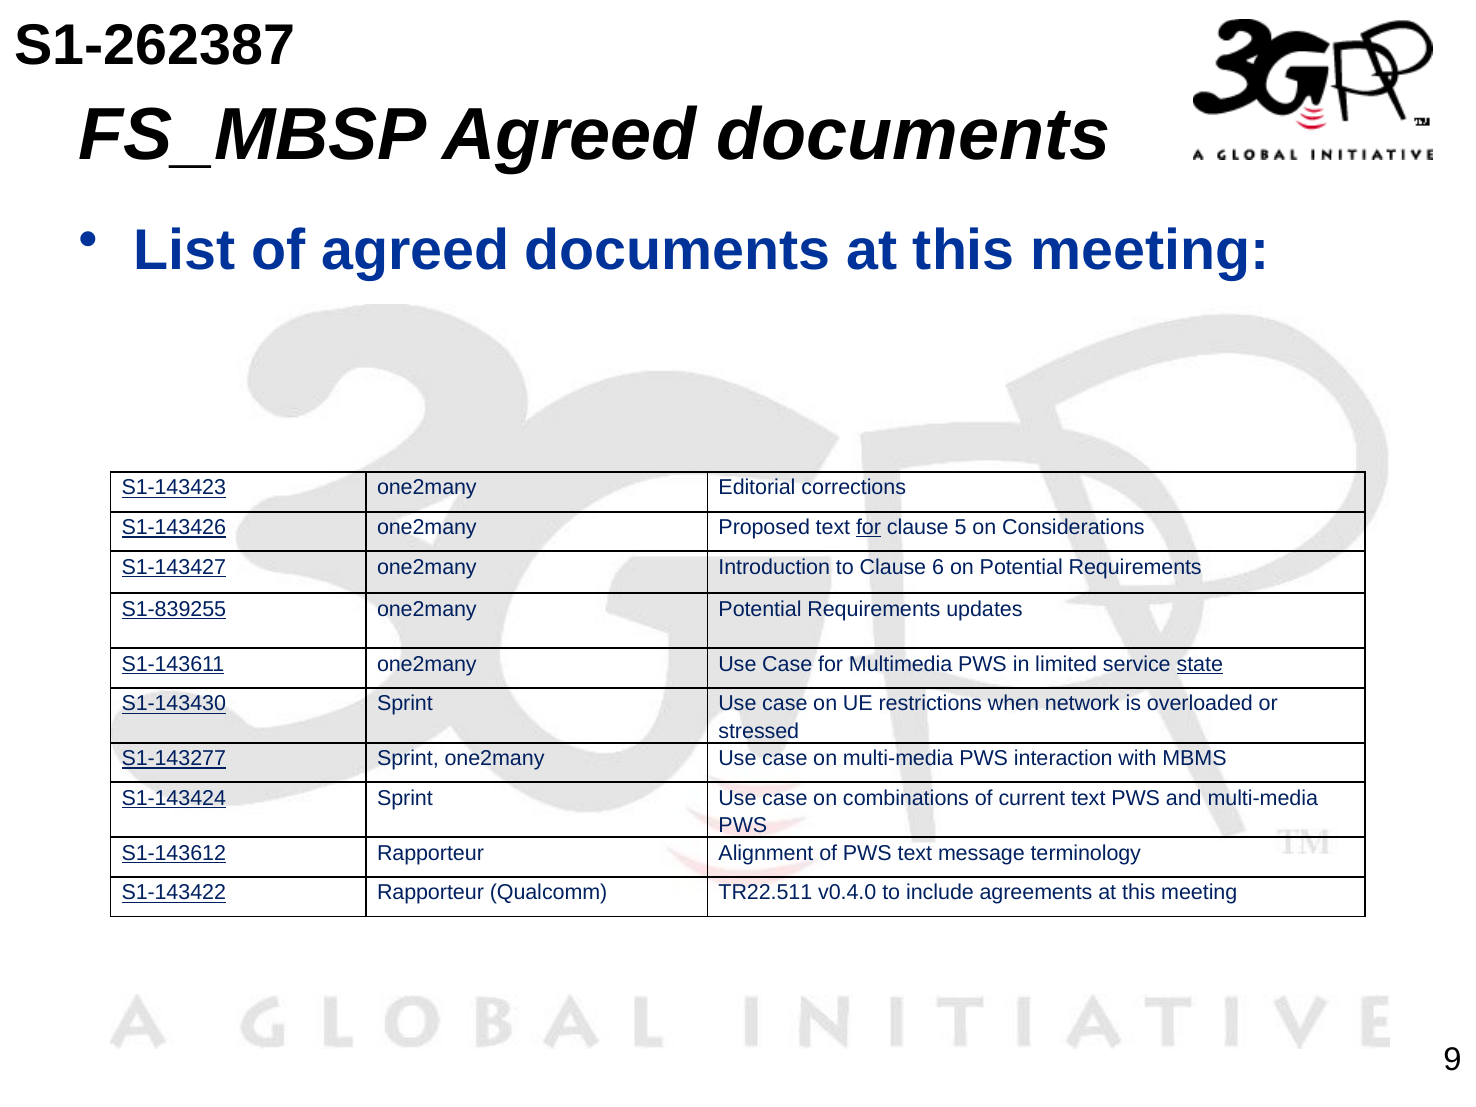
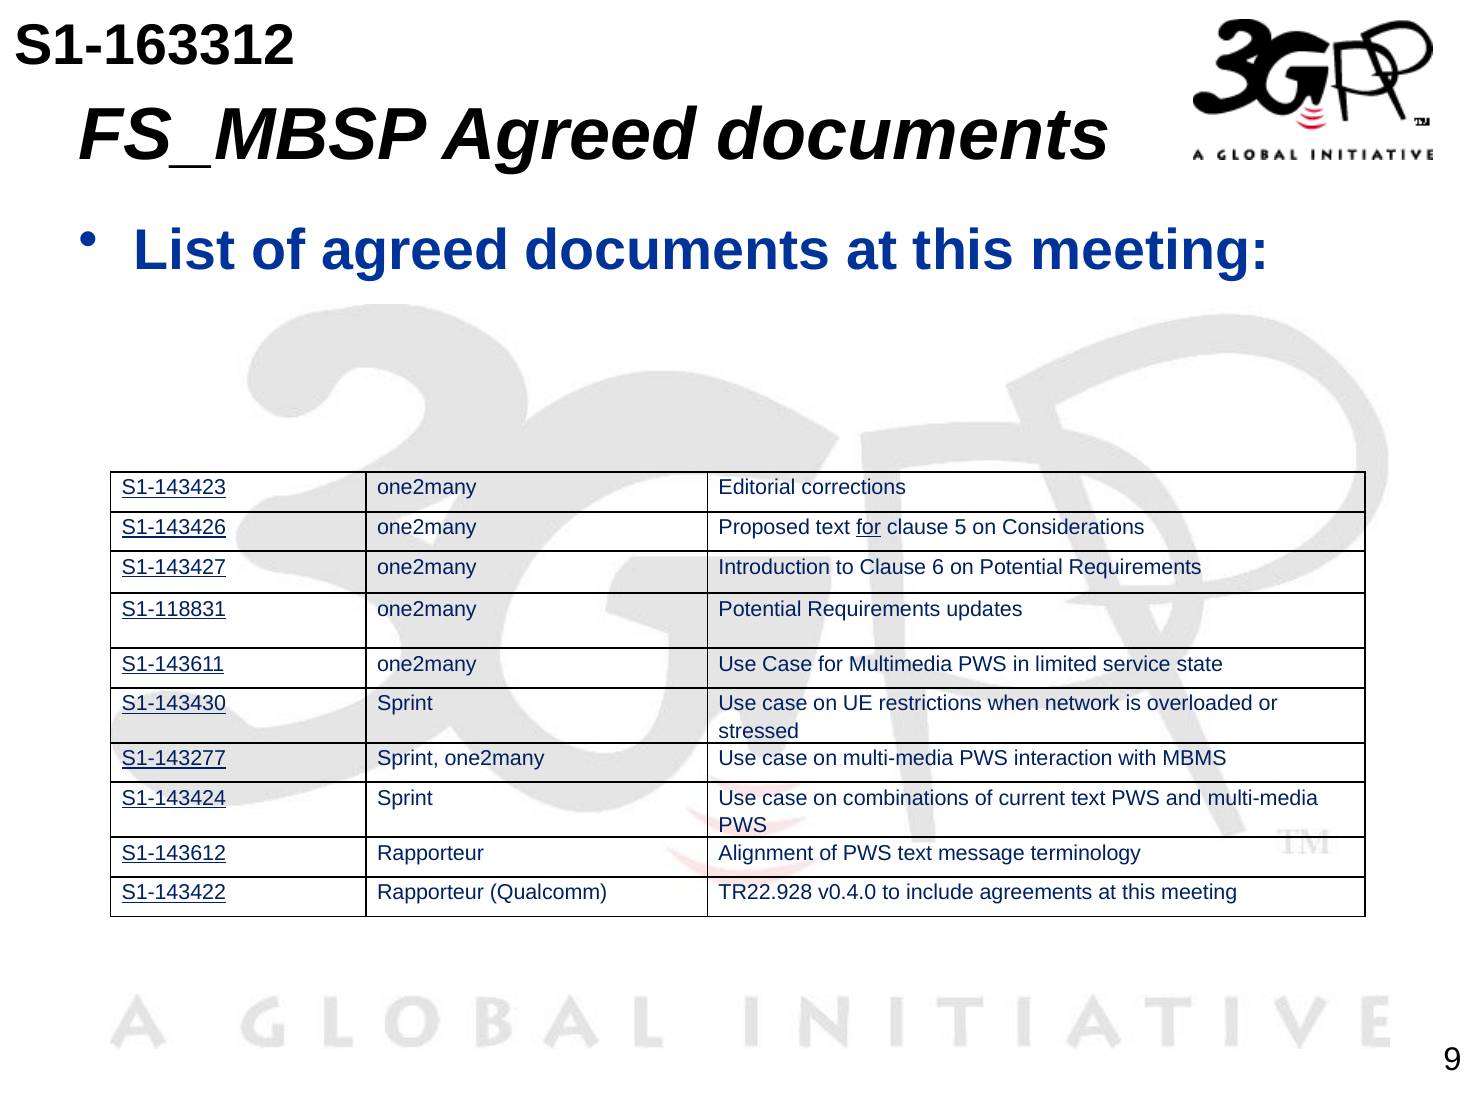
S1-262387: S1-262387 -> S1-163312
S1-839255: S1-839255 -> S1-118831
state underline: present -> none
TR22.511: TR22.511 -> TR22.928
